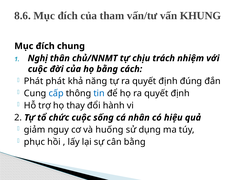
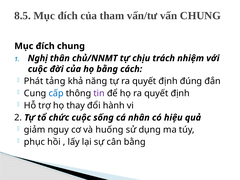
8.6: 8.6 -> 8.5
vấn KHUNG: KHUNG -> CHUNG
Phát phát: phát -> tảng
tin colour: blue -> purple
